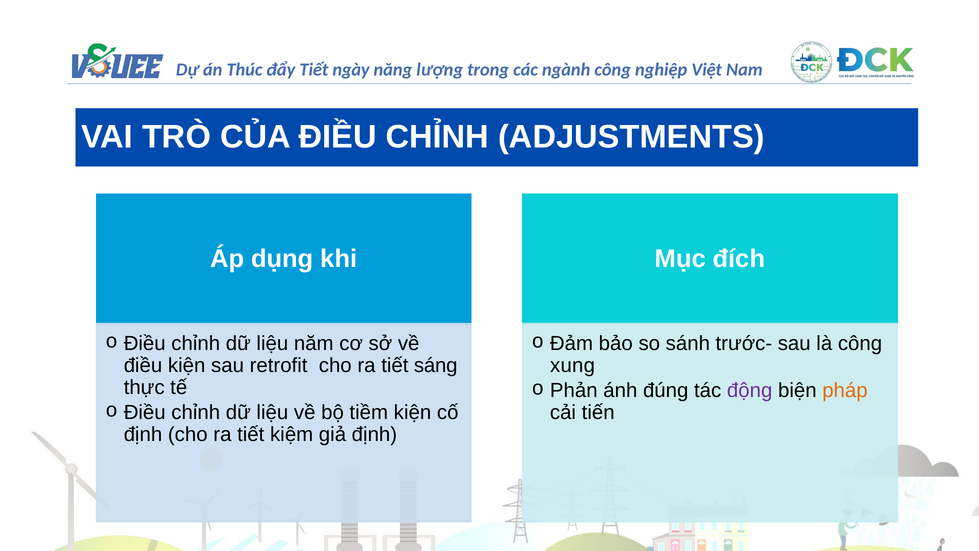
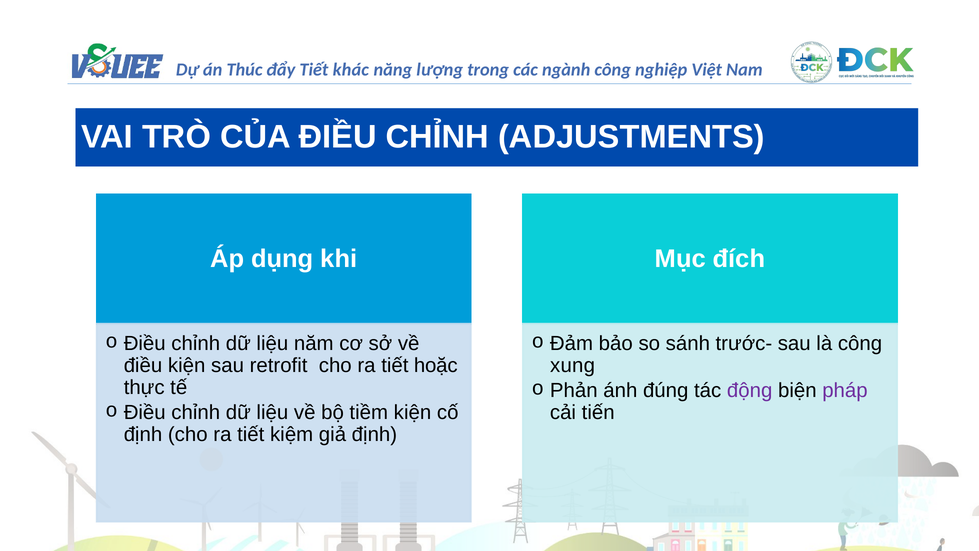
ngày: ngày -> khác
sáng: sáng -> hoặc
pháp colour: orange -> purple
